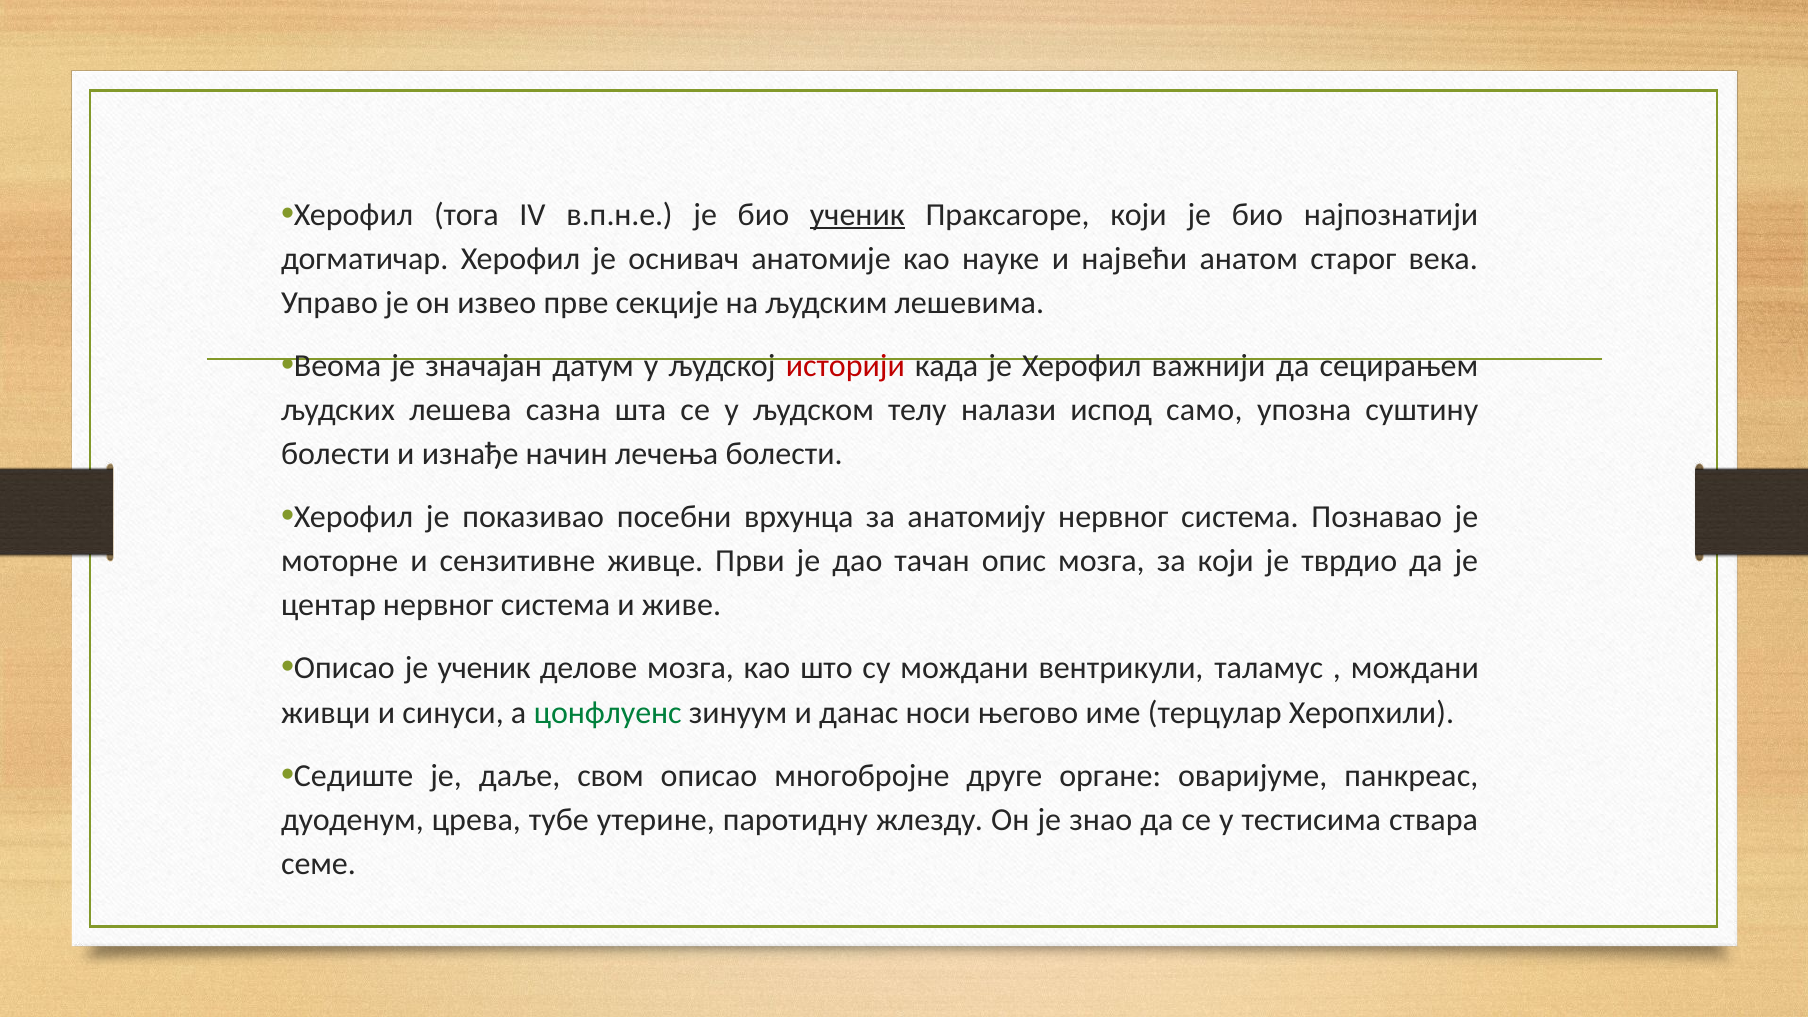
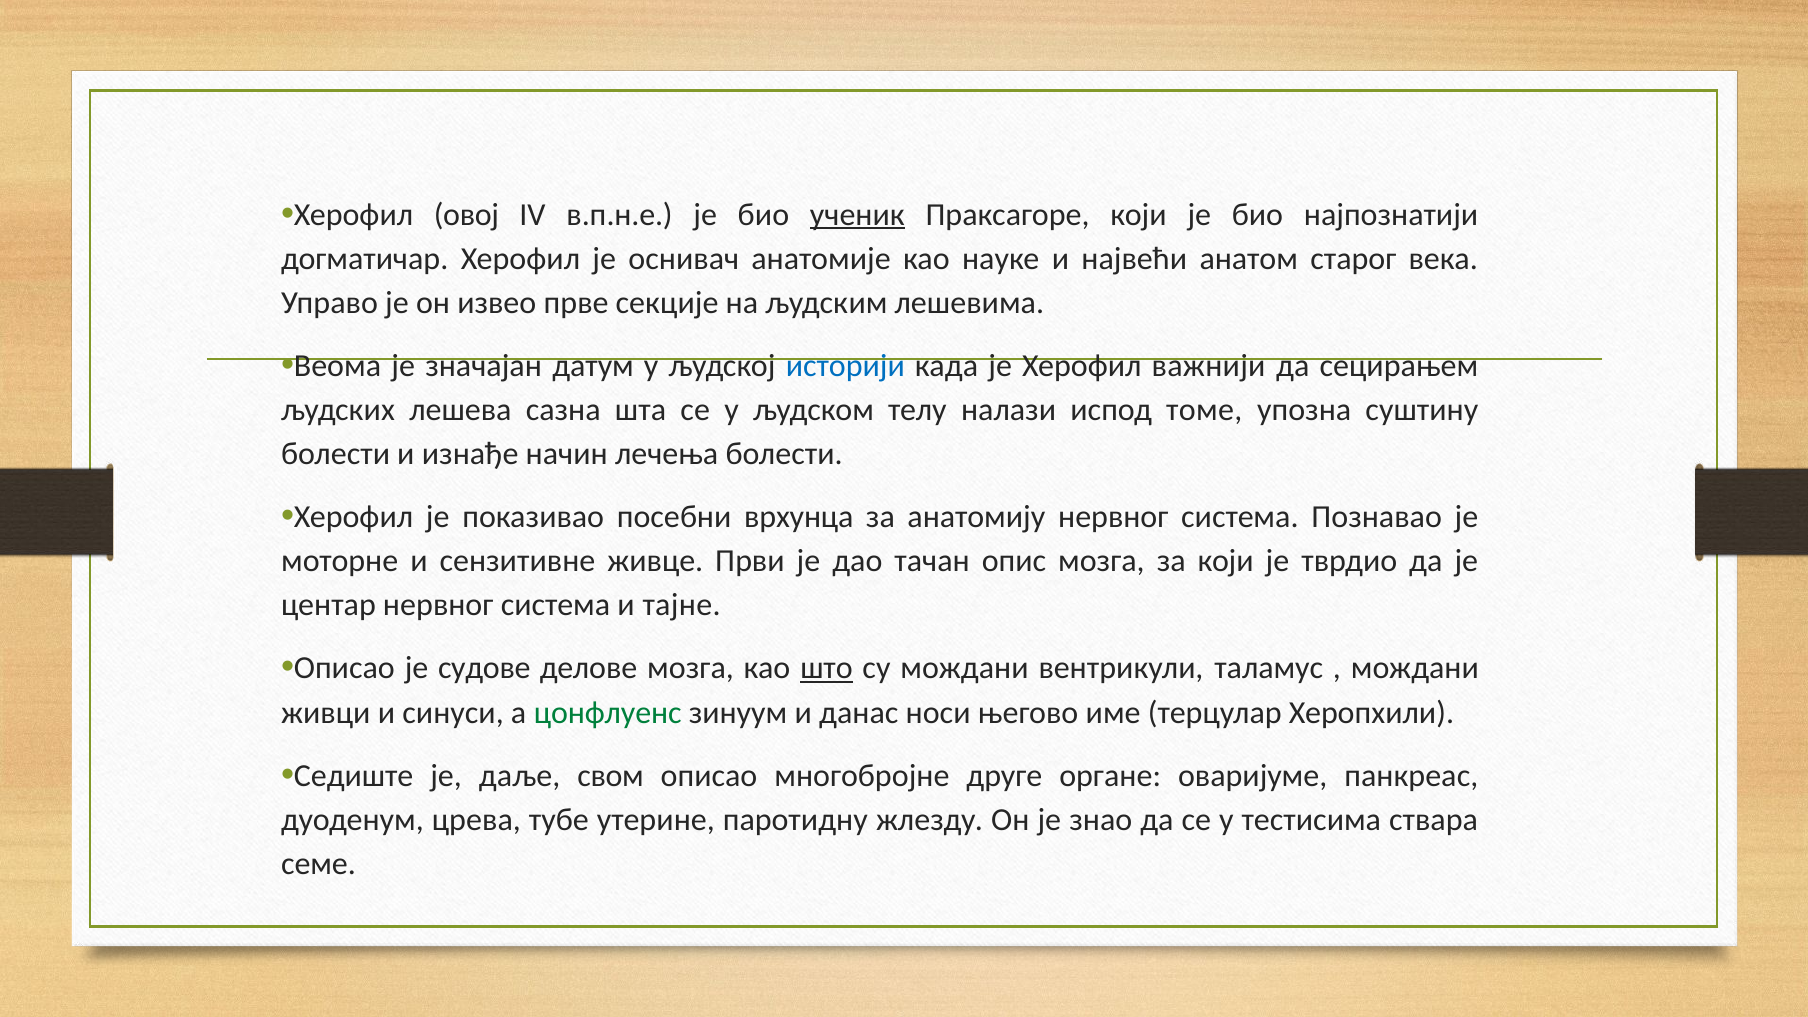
тога: тога -> овој
историји colour: red -> blue
само: само -> томе
живе: живе -> тајне
је ученик: ученик -> судове
што underline: none -> present
